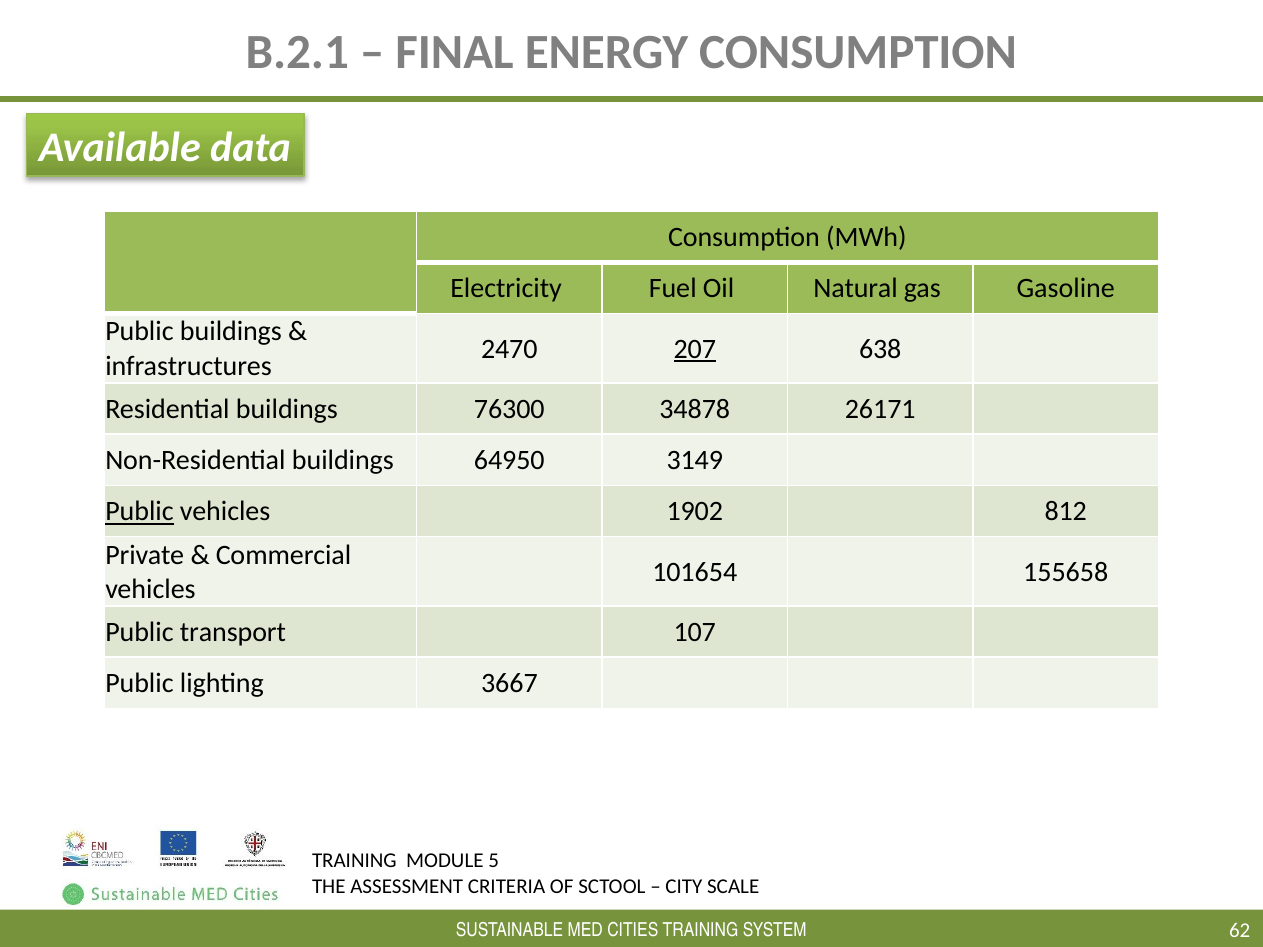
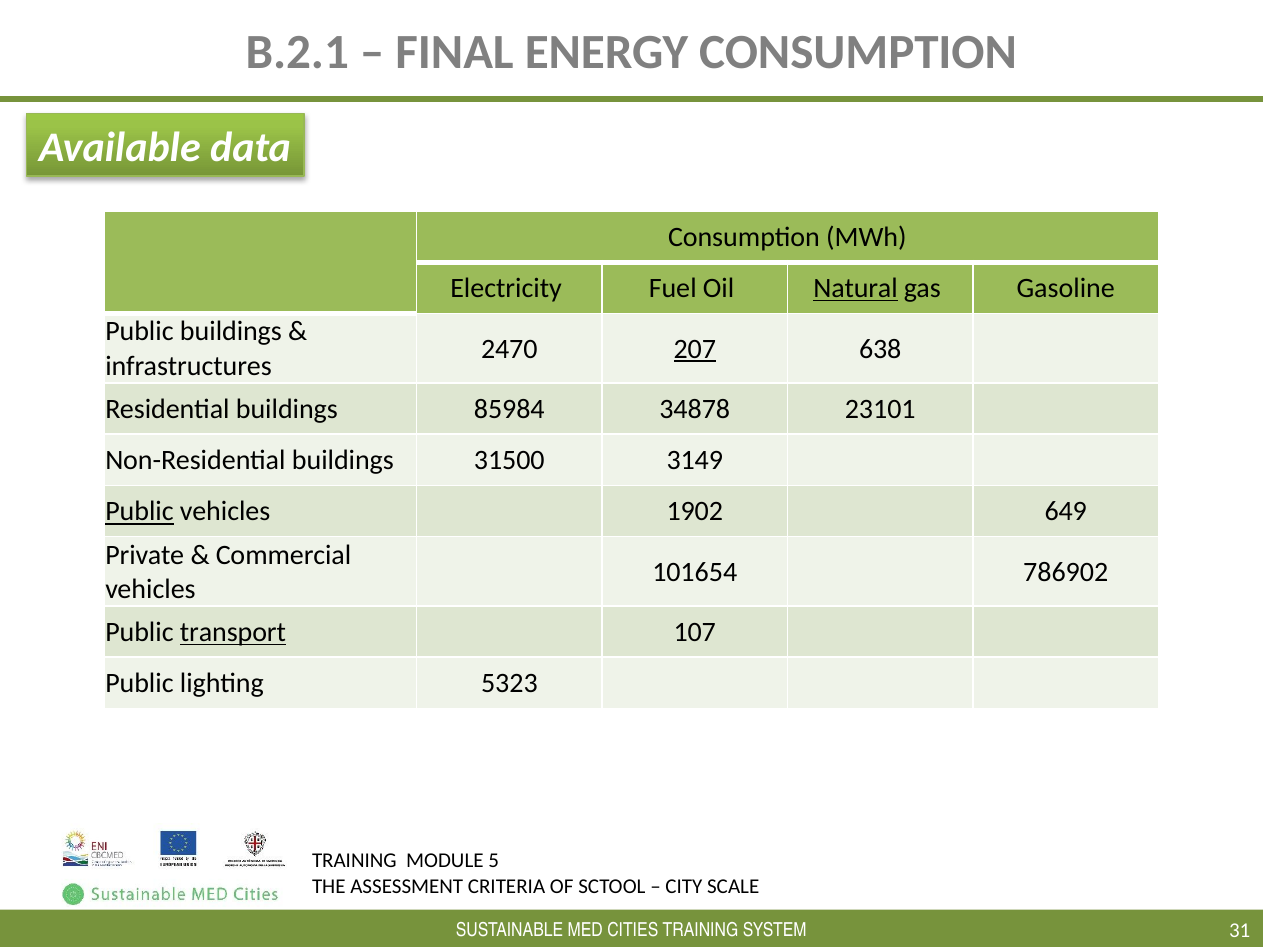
Natural underline: none -> present
76300: 76300 -> 85984
26171: 26171 -> 23101
64950: 64950 -> 31500
812: 812 -> 649
155658: 155658 -> 786902
transport underline: none -> present
3667: 3667 -> 5323
62: 62 -> 31
